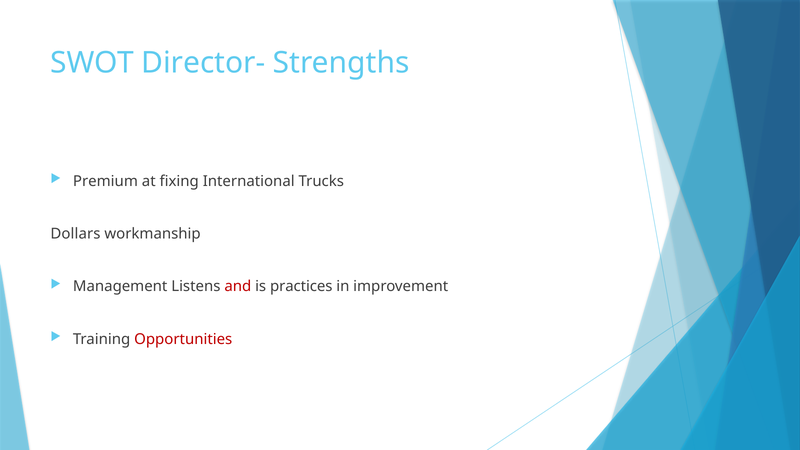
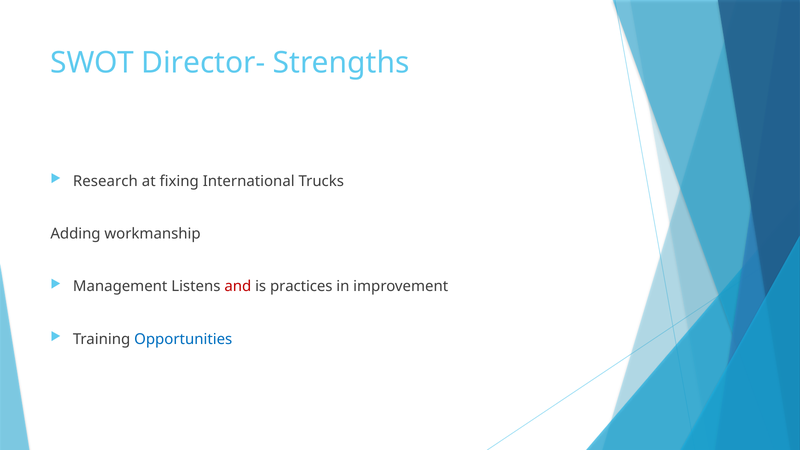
Premium: Premium -> Research
Dollars: Dollars -> Adding
Opportunities colour: red -> blue
